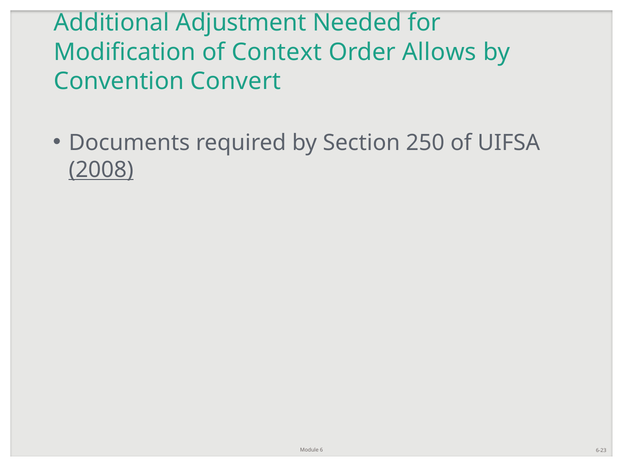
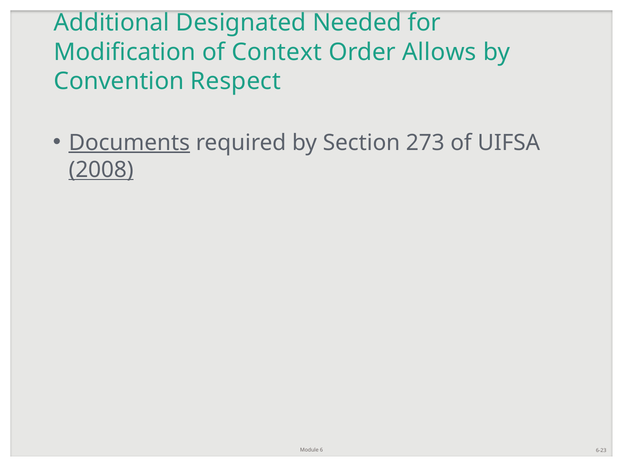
Adjustment: Adjustment -> Designated
Convert: Convert -> Respect
Documents underline: none -> present
250: 250 -> 273
